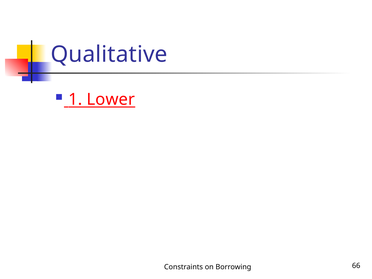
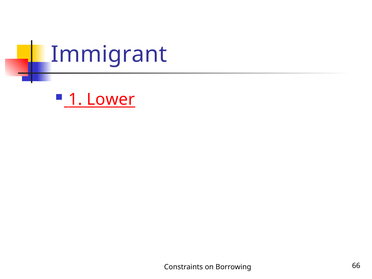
Qualitative: Qualitative -> Immigrant
